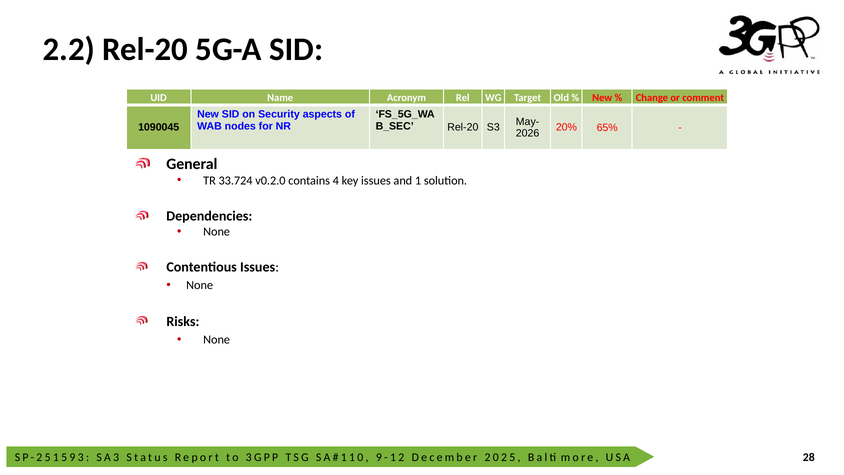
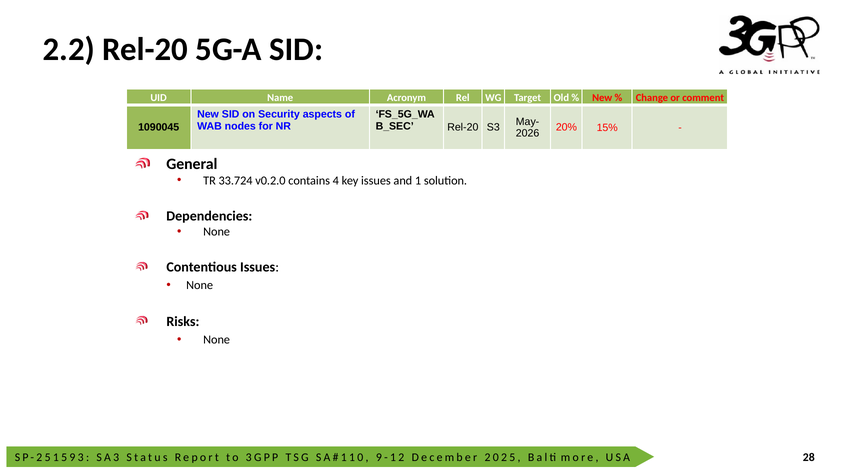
65%: 65% -> 15%
